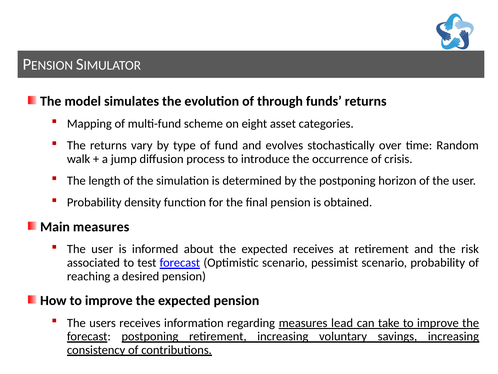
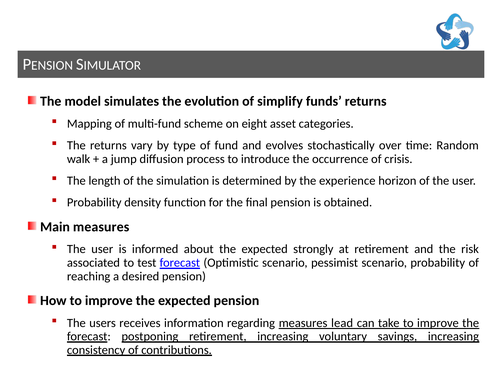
through: through -> simplify
the postponing: postponing -> experience
expected receives: receives -> strongly
